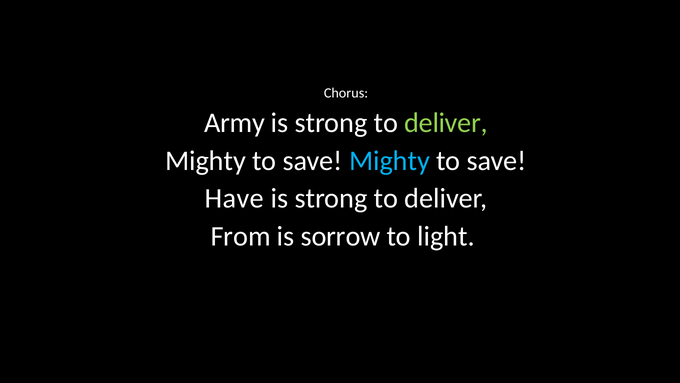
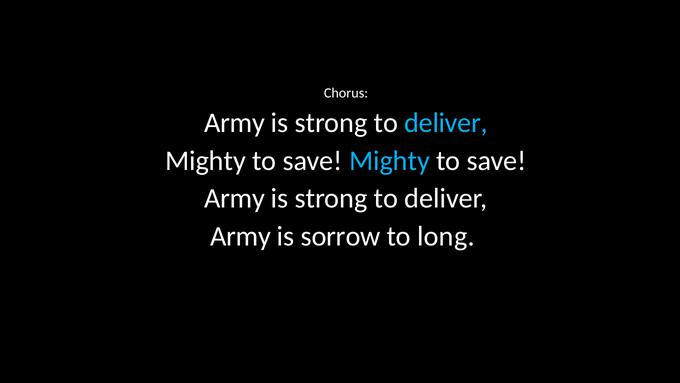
deliver at (446, 123) colour: light green -> light blue
Have at (234, 198): Have -> Army
From at (241, 236): From -> Army
light: light -> long
